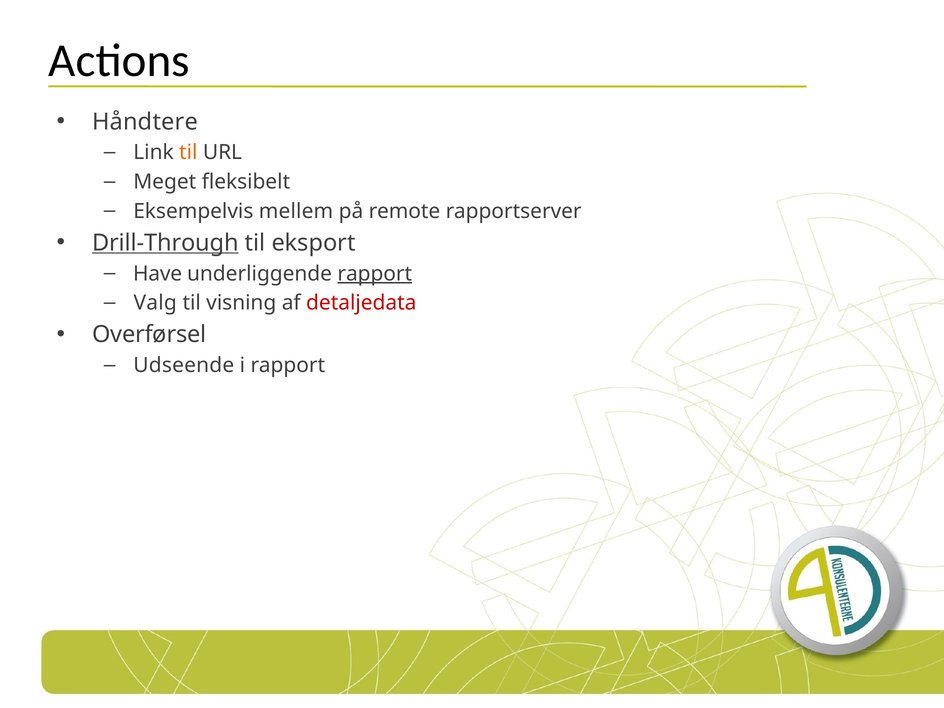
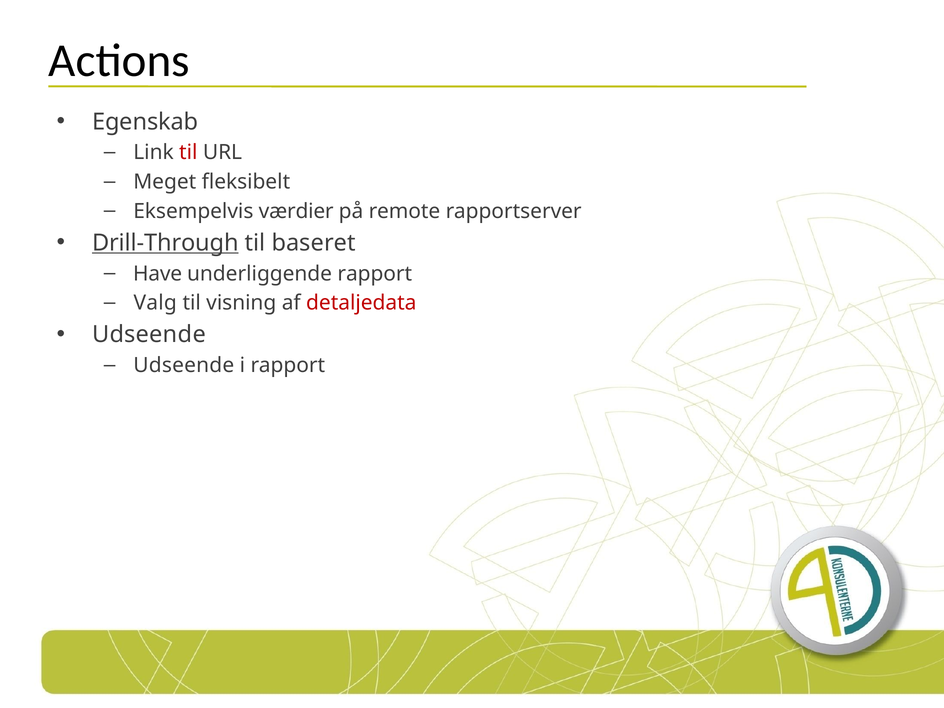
Håndtere: Håndtere -> Egenskab
til at (188, 153) colour: orange -> red
mellem: mellem -> værdier
eksport: eksport -> baseret
rapport at (375, 274) underline: present -> none
Overførsel at (149, 335): Overførsel -> Udseende
